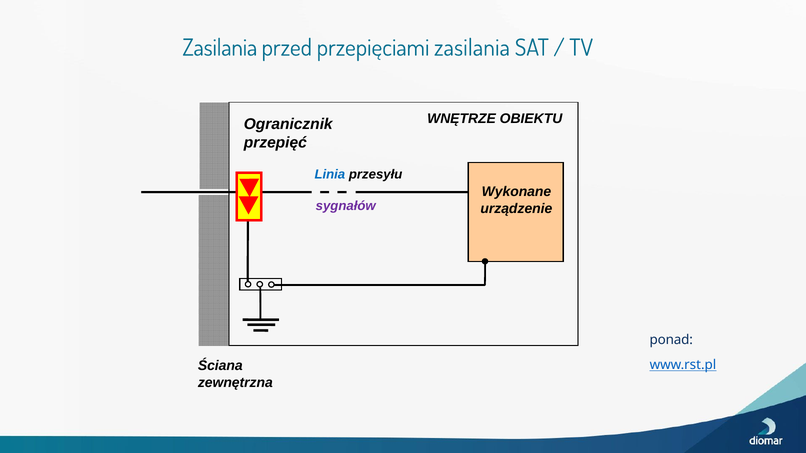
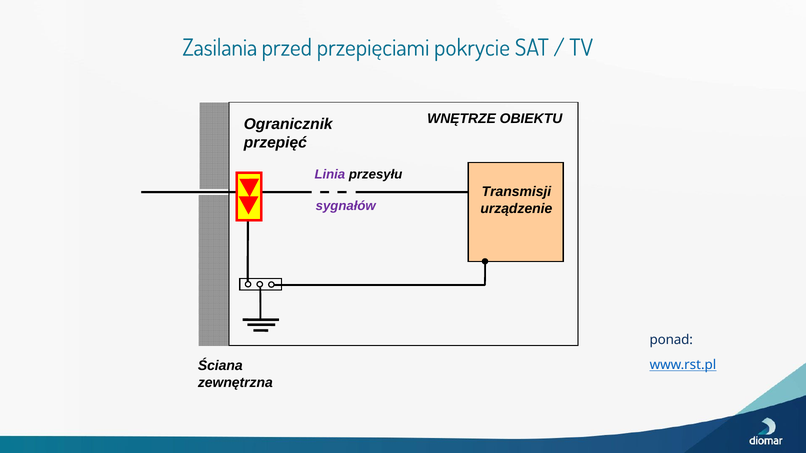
przepięciami zasilania: zasilania -> pokrycie
Linia colour: blue -> purple
Wykonane: Wykonane -> Transmisji
